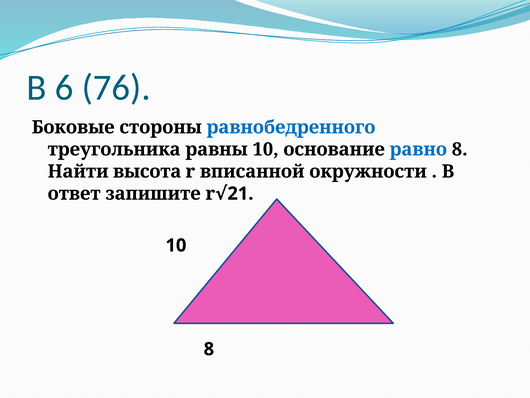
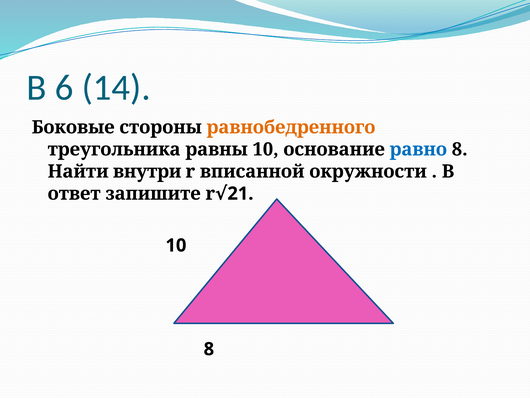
76: 76 -> 14
равнобедренного colour: blue -> orange
высота: высота -> внутри
